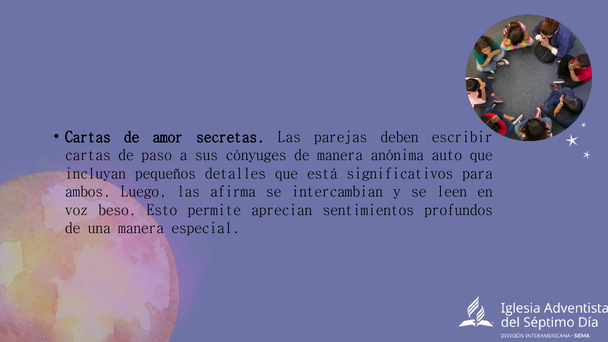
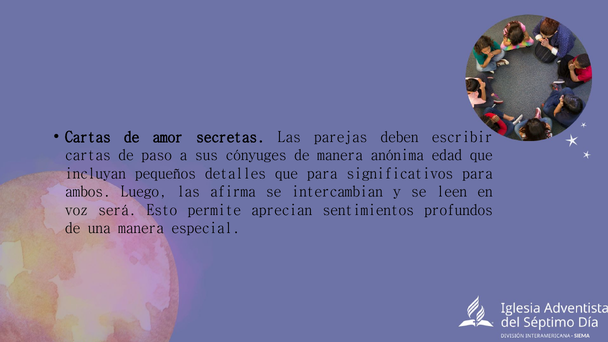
auto: auto -> edad
que está: está -> para
beso: beso -> será
